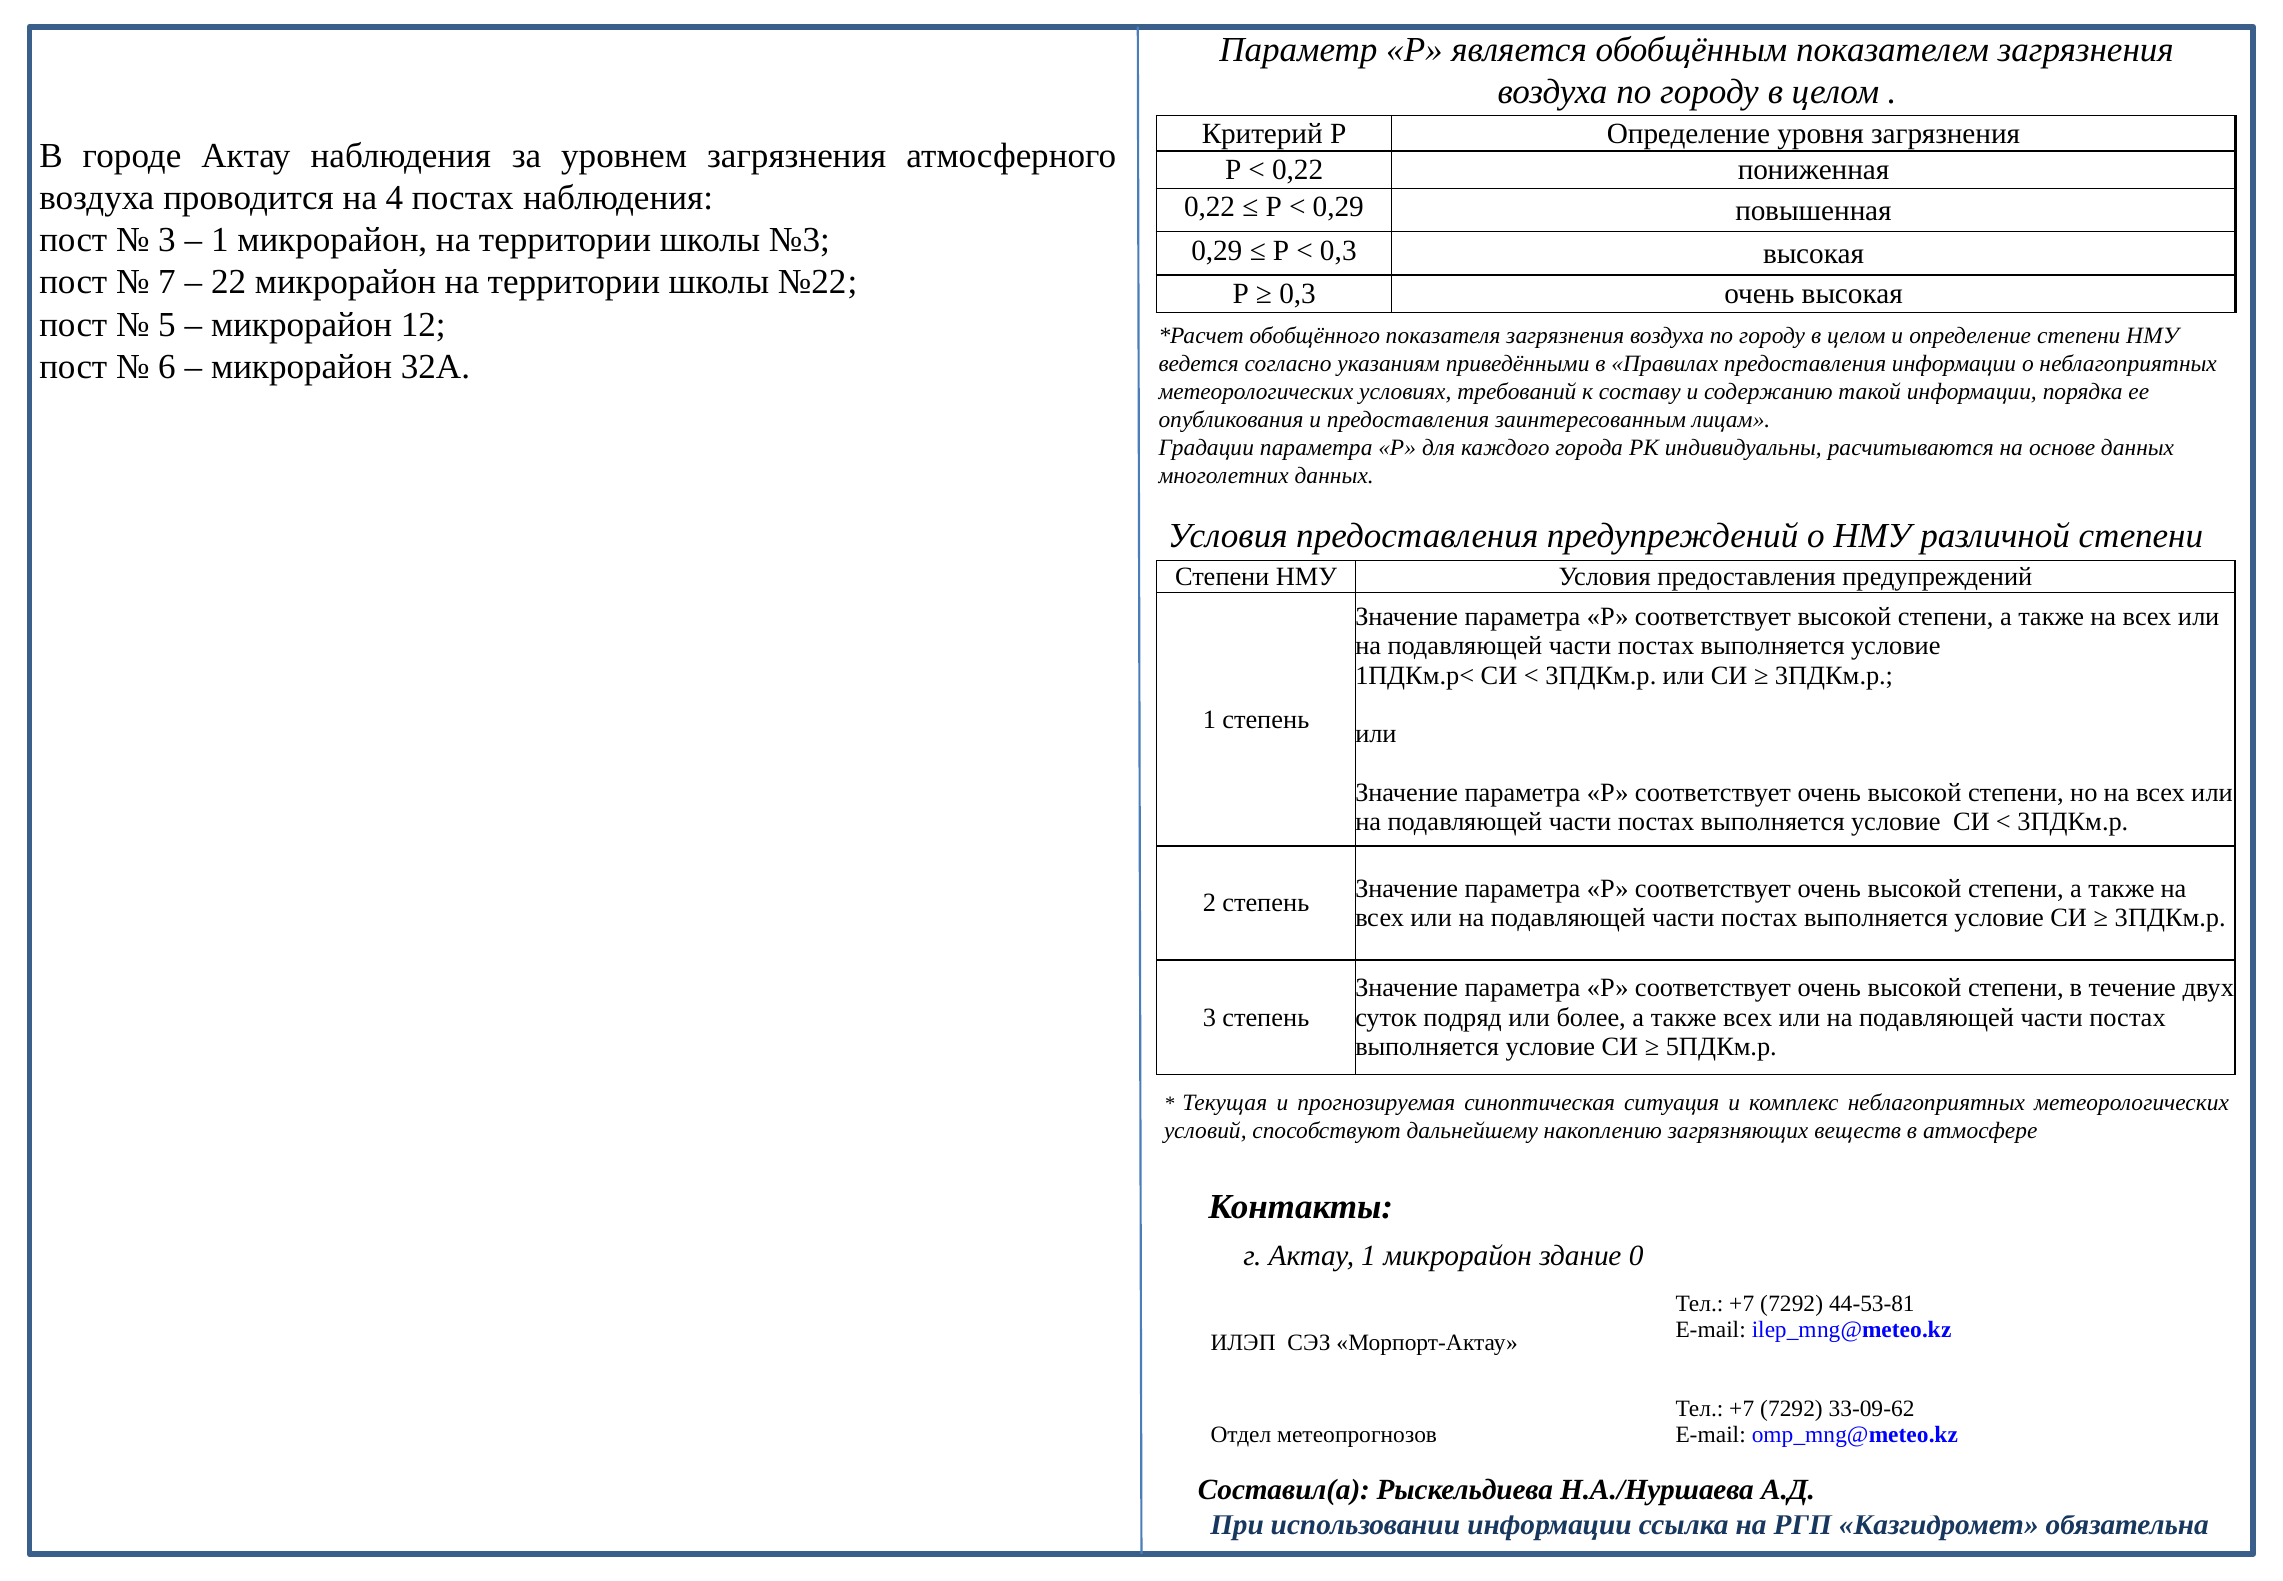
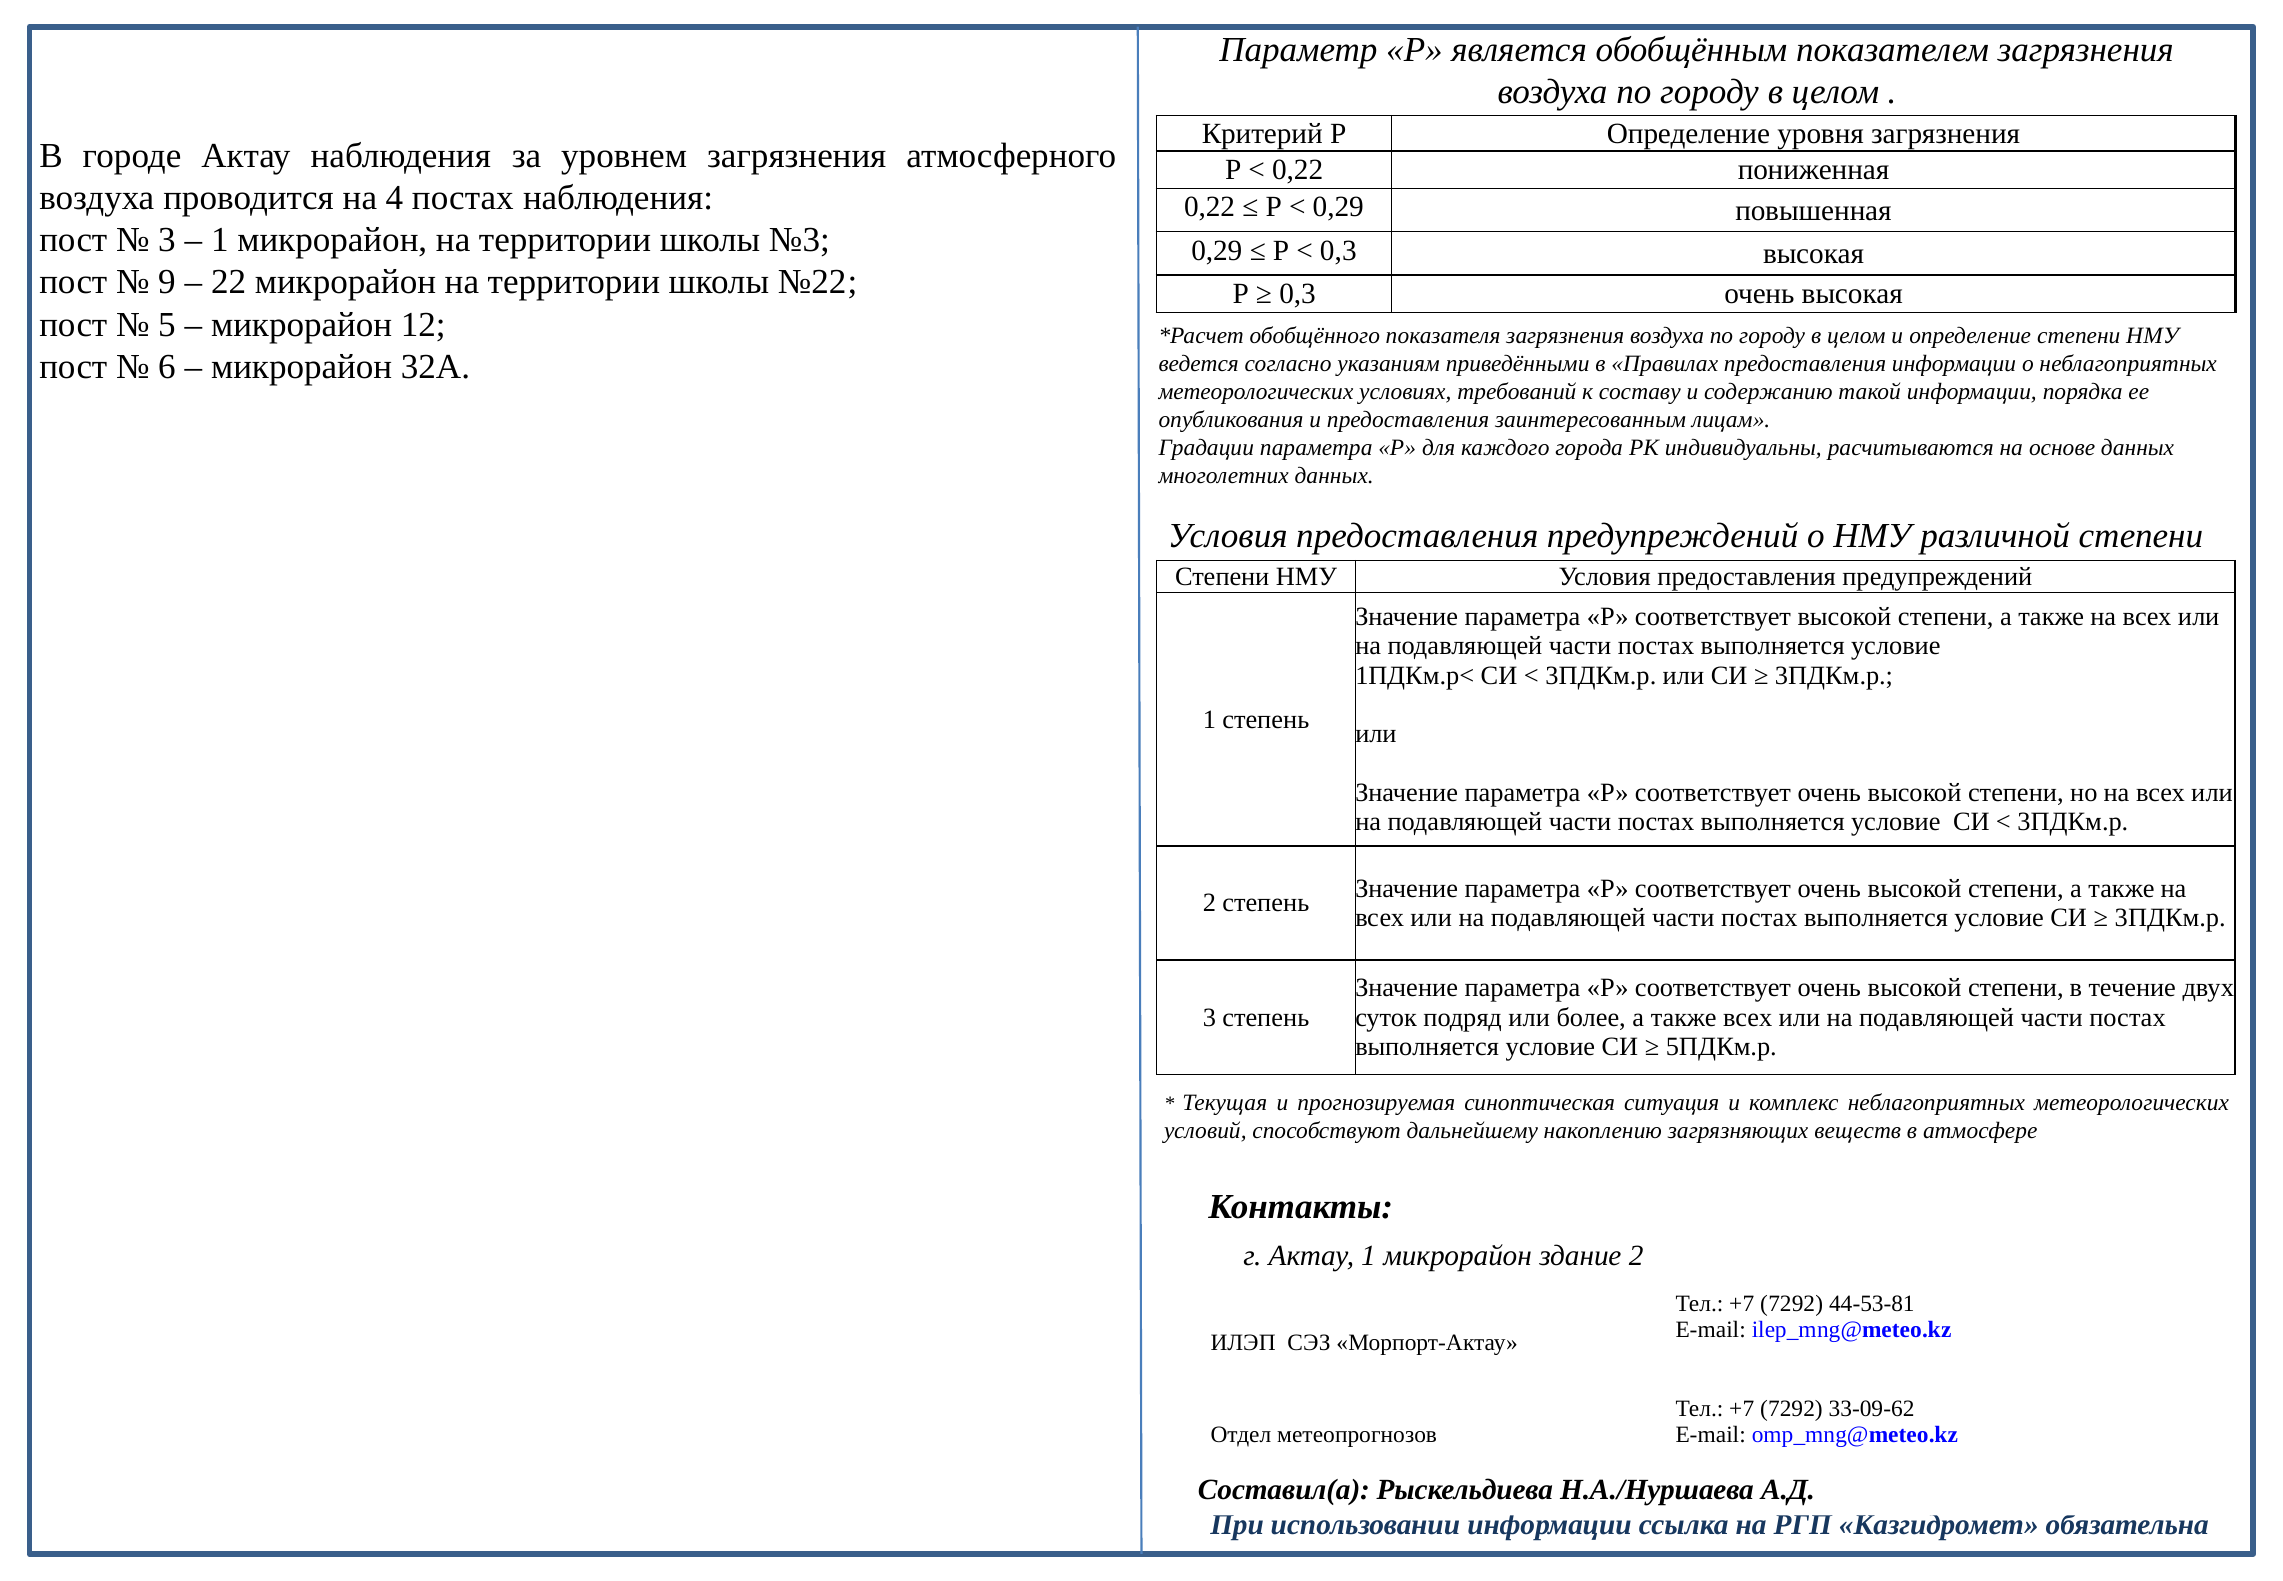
7: 7 -> 9
здание 0: 0 -> 2
